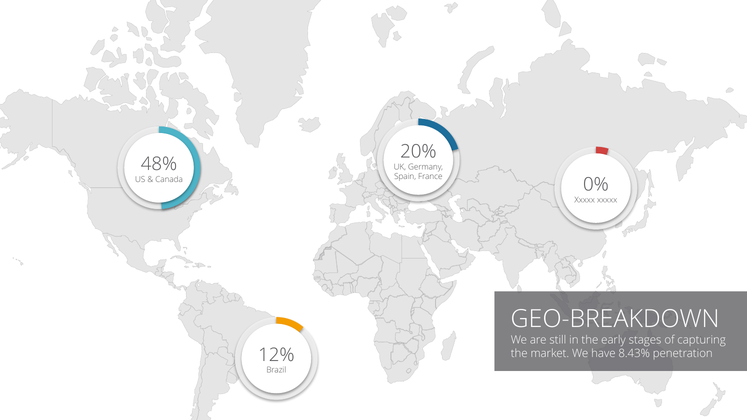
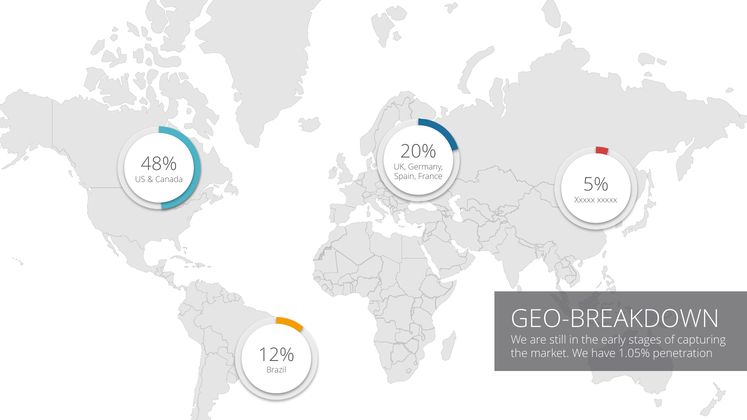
0%: 0% -> 5%
8.43%: 8.43% -> 1.05%
